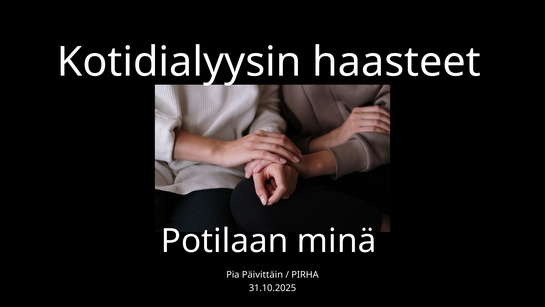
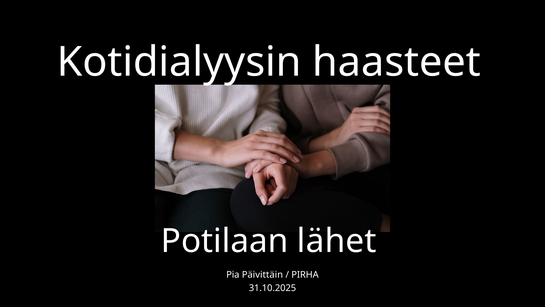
minä: minä -> lähet
